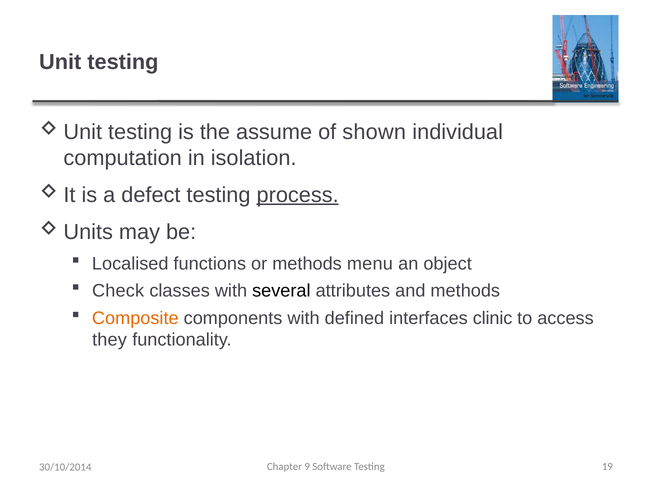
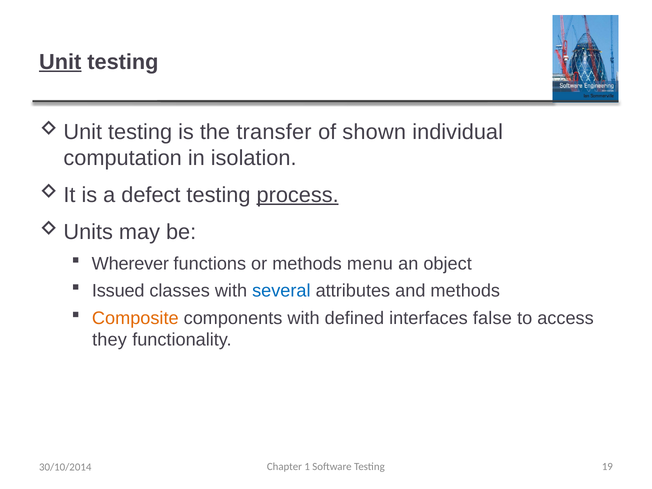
Unit underline: none -> present
assume: assume -> transfer
Localised: Localised -> Wherever
Check: Check -> Issued
several colour: black -> blue
clinic: clinic -> false
9: 9 -> 1
